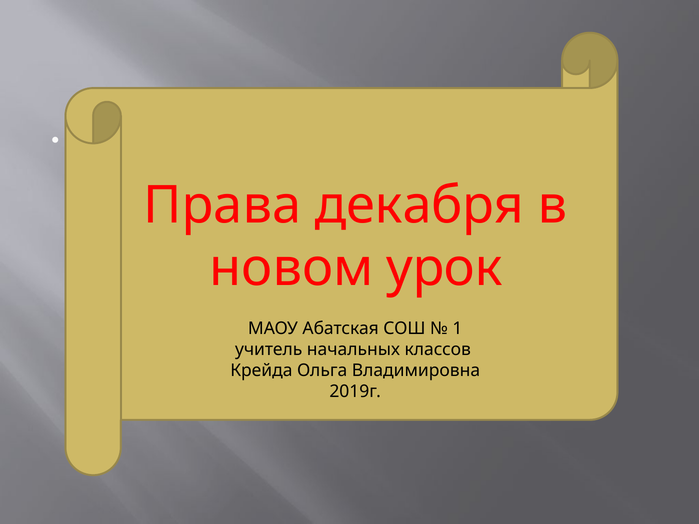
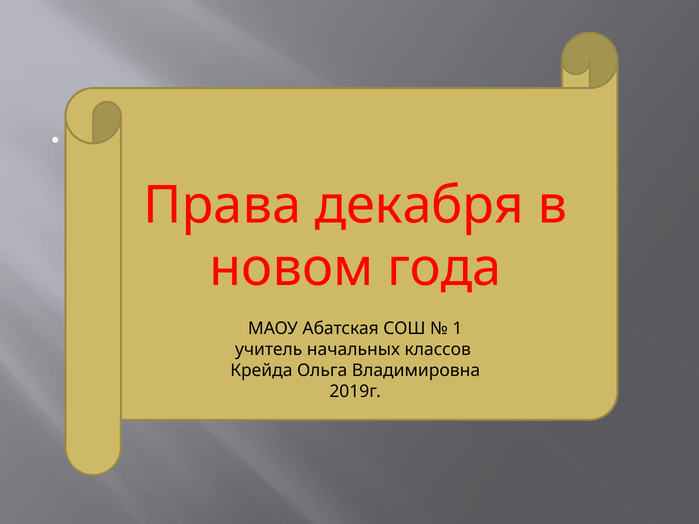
урок: урок -> года
